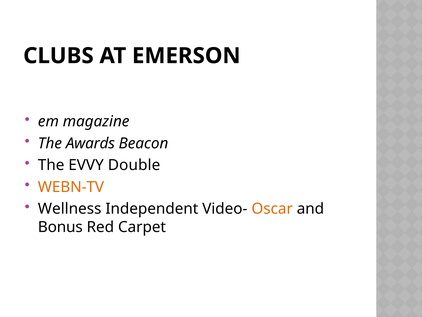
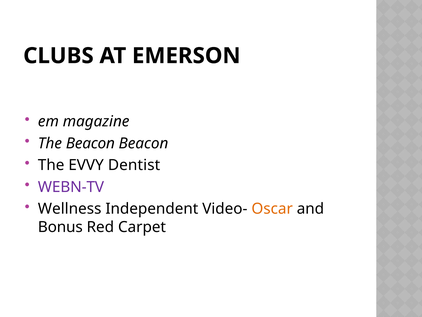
The Awards: Awards -> Beacon
Double: Double -> Dentist
WEBN-TV colour: orange -> purple
